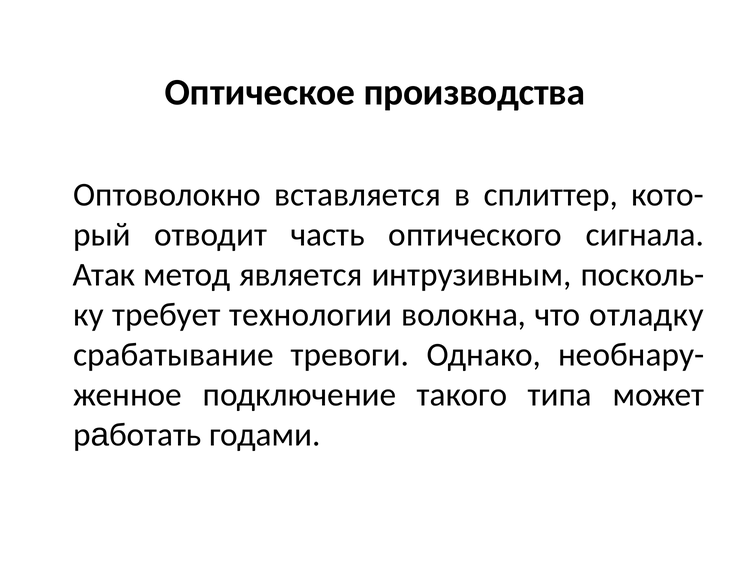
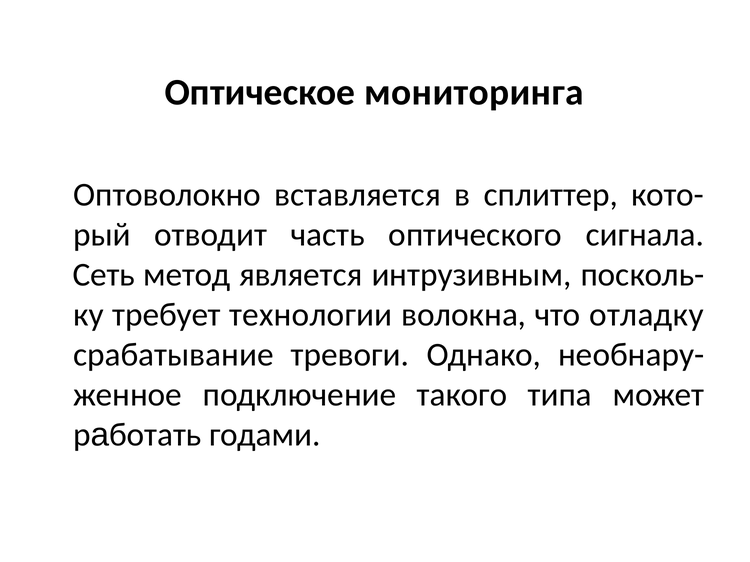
производства: производства -> мониторинга
Атак: Атак -> Сеть
